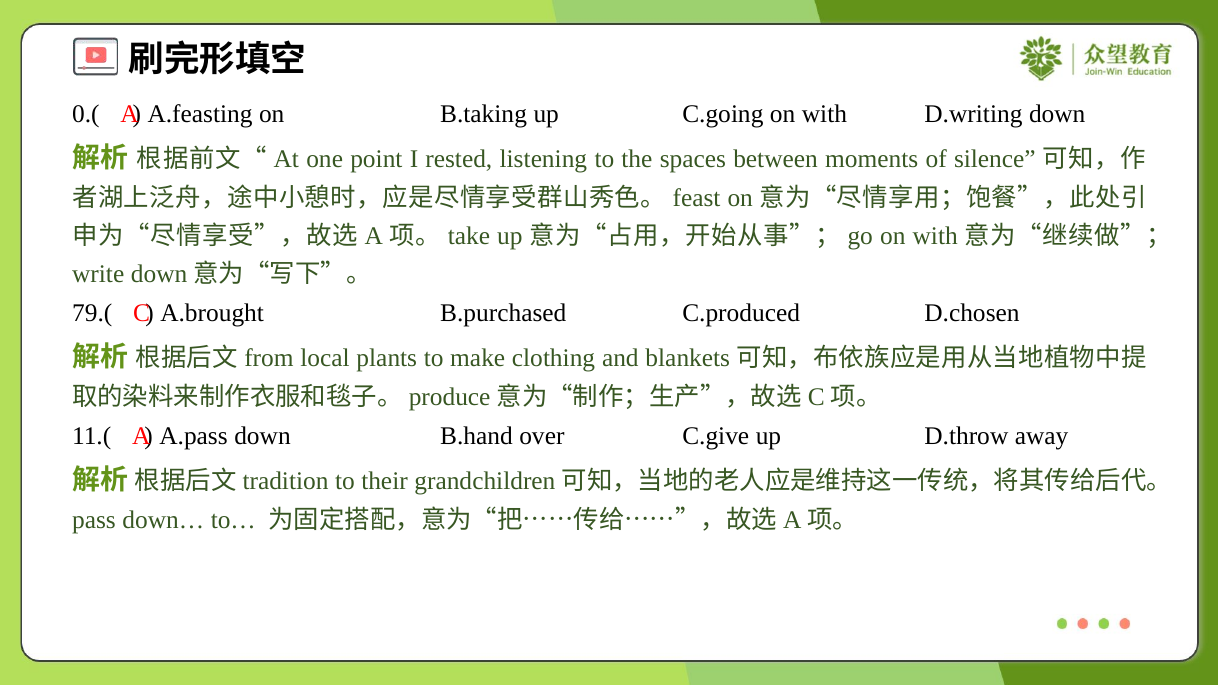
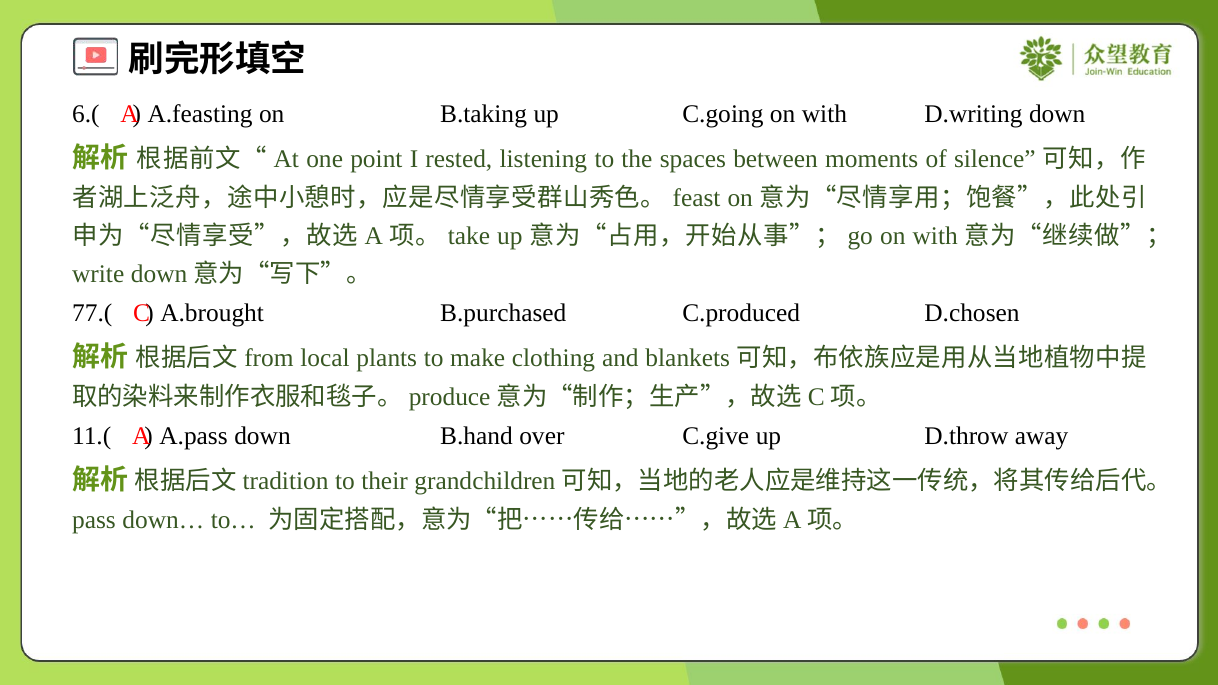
0.(: 0.( -> 6.(
79.(: 79.( -> 77.(
